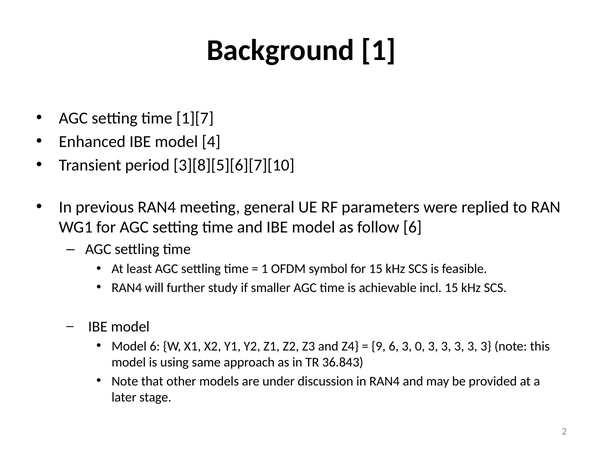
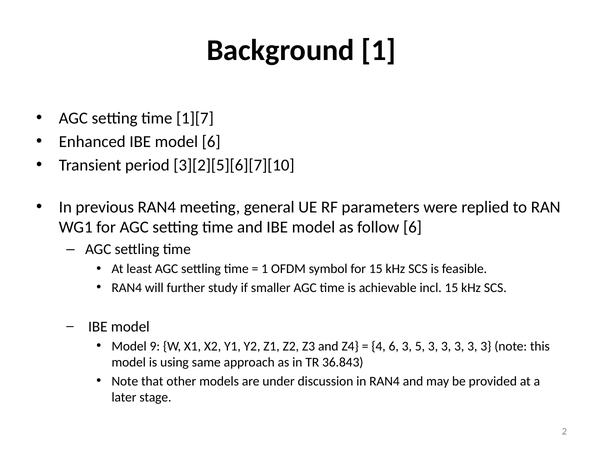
model 4: 4 -> 6
3][8][5][6][7][10: 3][8][5][6][7][10 -> 3][2][5][6][7][10
Model 6: 6 -> 9
9: 9 -> 4
0: 0 -> 5
